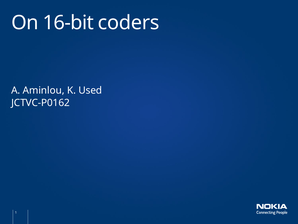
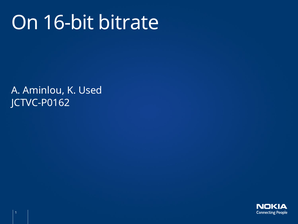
coders: coders -> bitrate
